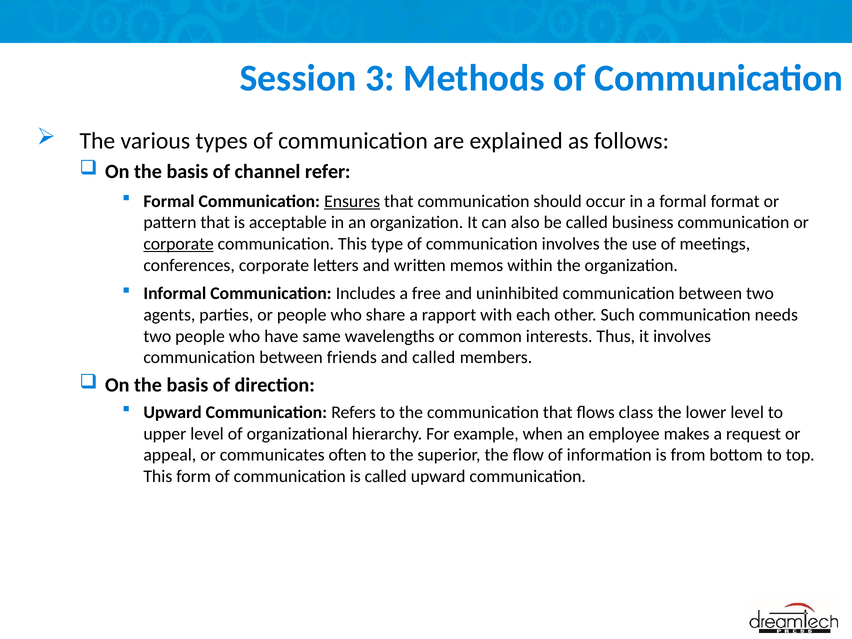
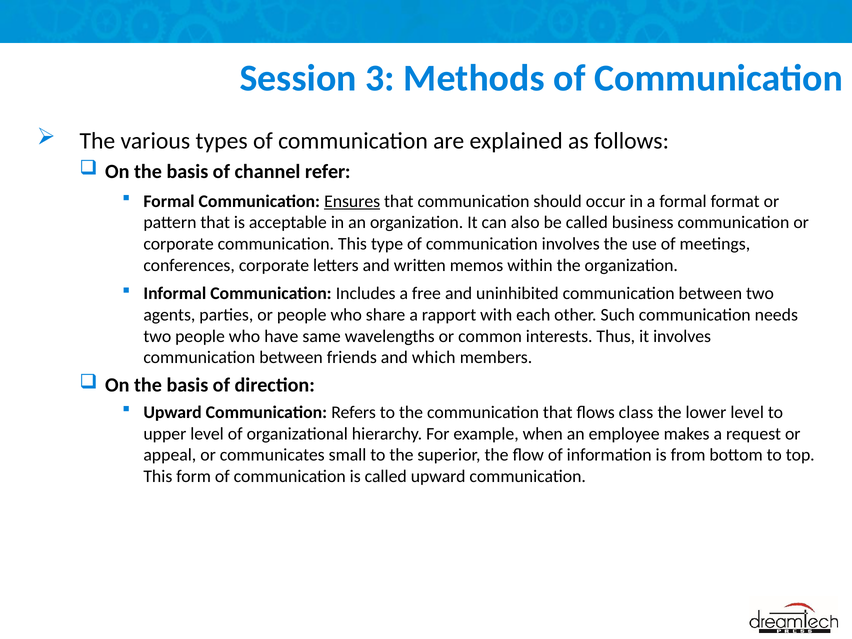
corporate at (179, 244) underline: present -> none
and called: called -> which
often: often -> small
